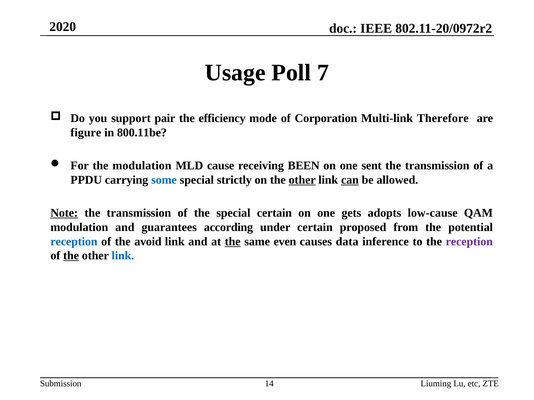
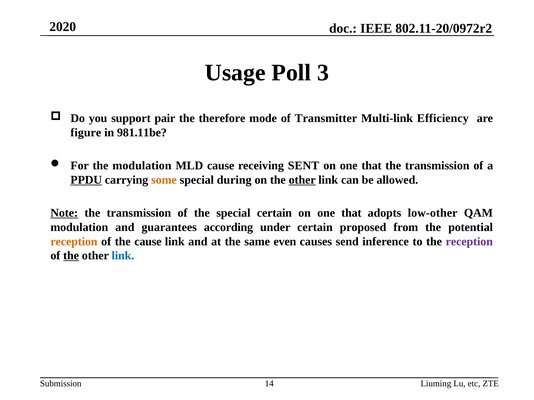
7: 7 -> 3
efficiency: efficiency -> therefore
Corporation: Corporation -> Transmitter
Therefore: Therefore -> Efficiency
800.11be: 800.11be -> 981.11be
BEEN: BEEN -> SENT
sent at (372, 166): sent -> that
PPDU underline: none -> present
some colour: blue -> orange
strictly: strictly -> during
can underline: present -> none
gets at (351, 213): gets -> that
low-cause: low-cause -> low-other
reception at (74, 242) colour: blue -> orange
the avoid: avoid -> cause
the at (233, 242) underline: present -> none
data: data -> send
